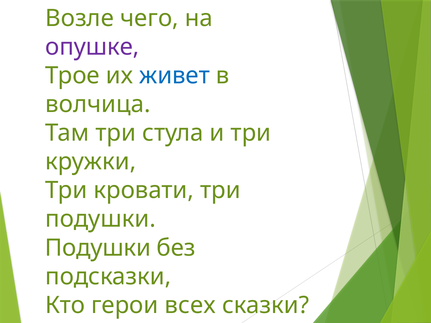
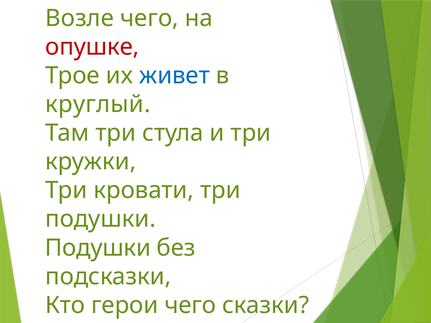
опушке colour: purple -> red
волчица: волчица -> круглый
герои всех: всех -> чего
